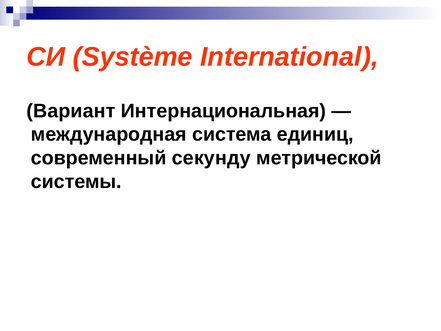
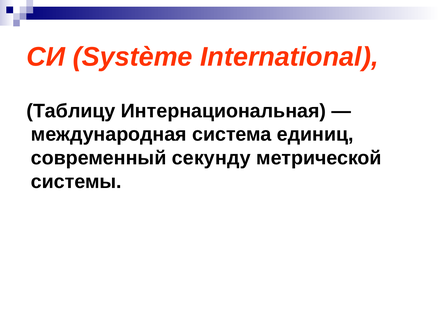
Вариант: Вариант -> Таблицу
